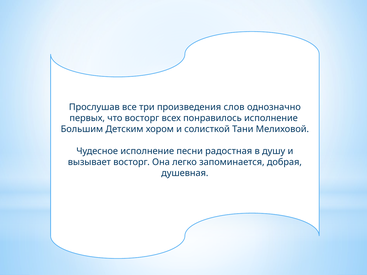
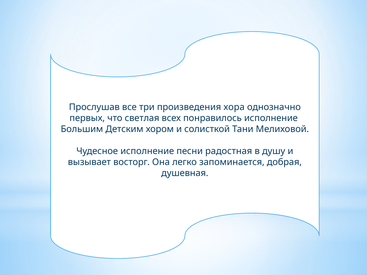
слов: слов -> хора
что восторг: восторг -> светлая
